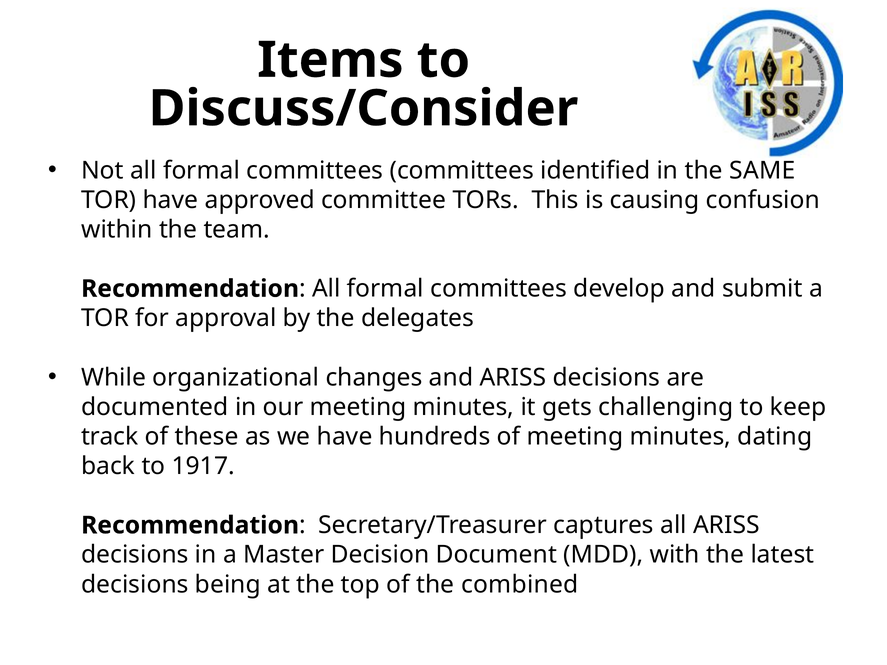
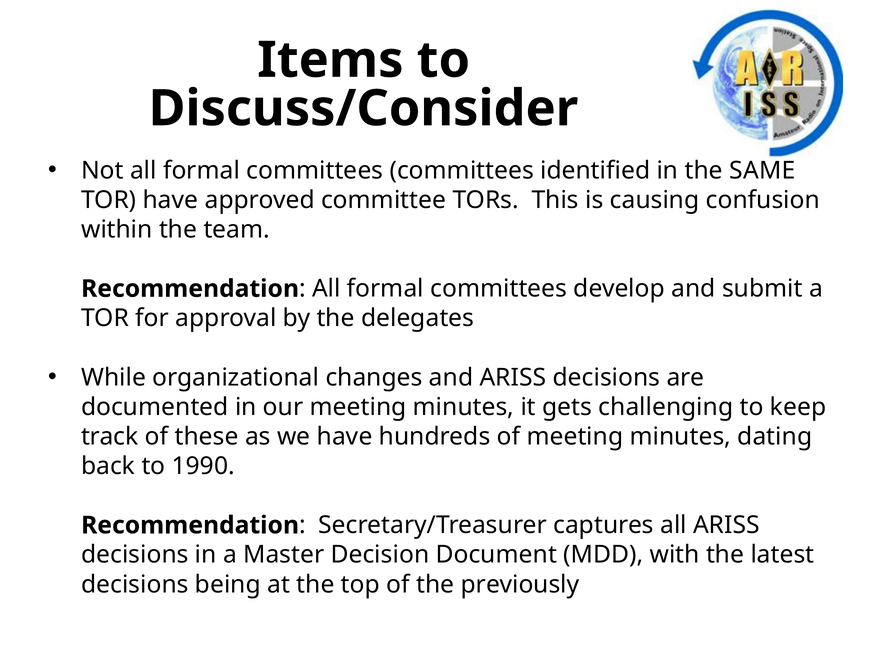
1917: 1917 -> 1990
combined: combined -> previously
